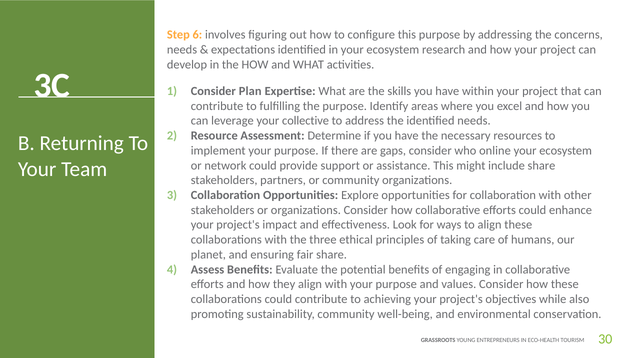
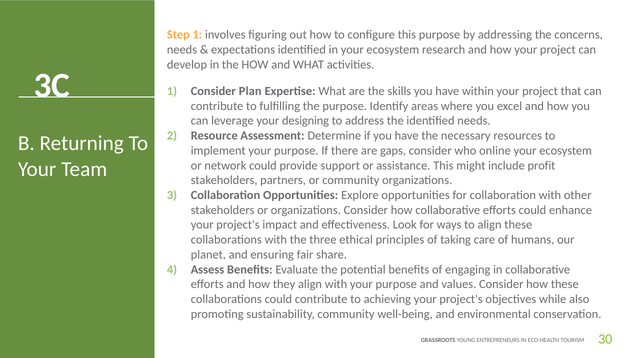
Step 6: 6 -> 1
collective: collective -> designing
include share: share -> profit
